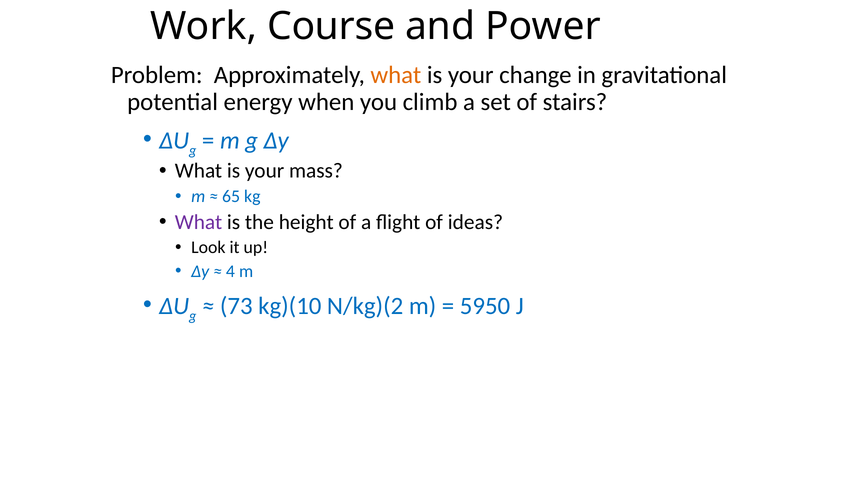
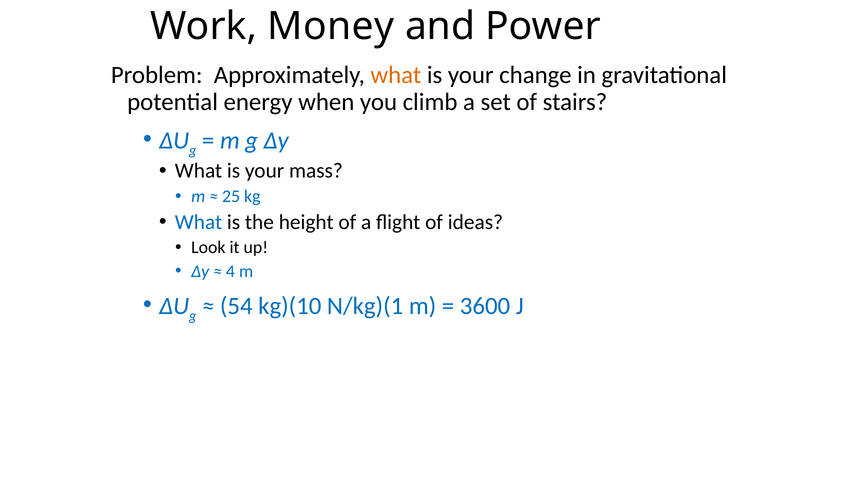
Course: Course -> Money
65: 65 -> 25
What at (199, 222) colour: purple -> blue
73: 73 -> 54
N/kg)(2: N/kg)(2 -> N/kg)(1
5950: 5950 -> 3600
